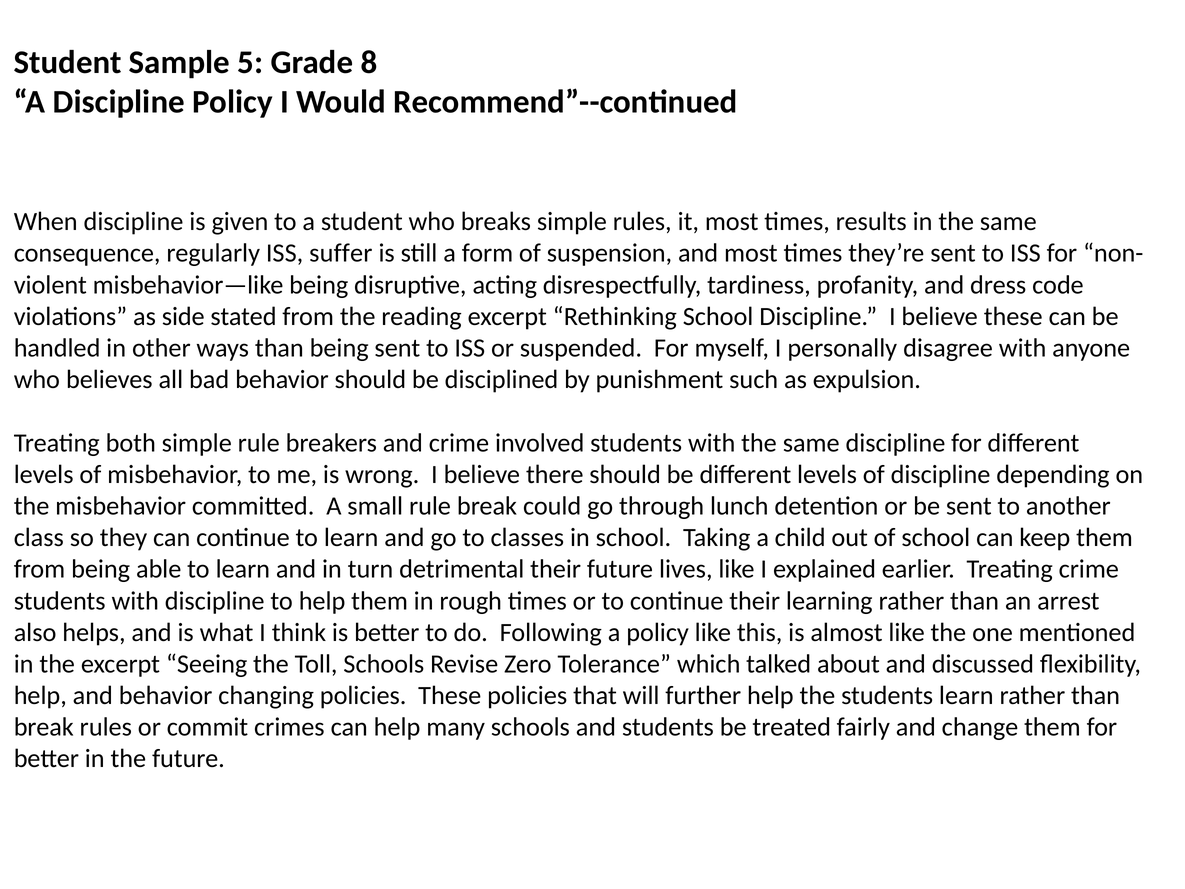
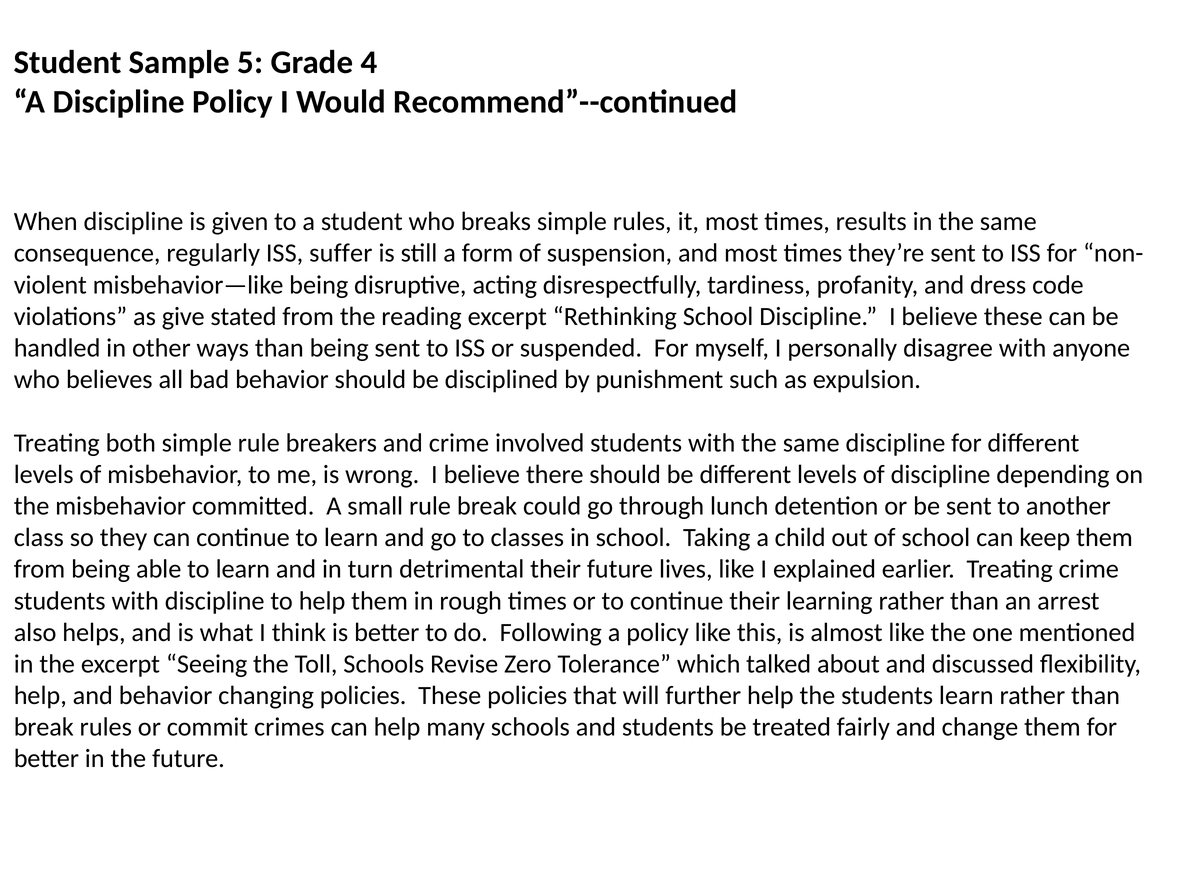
8: 8 -> 4
side: side -> give
